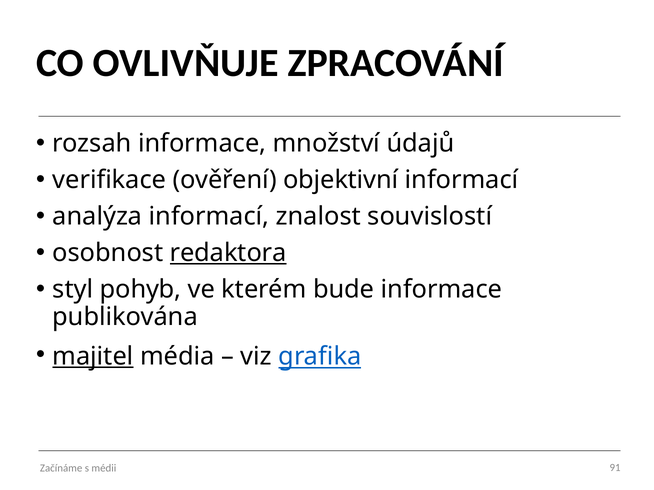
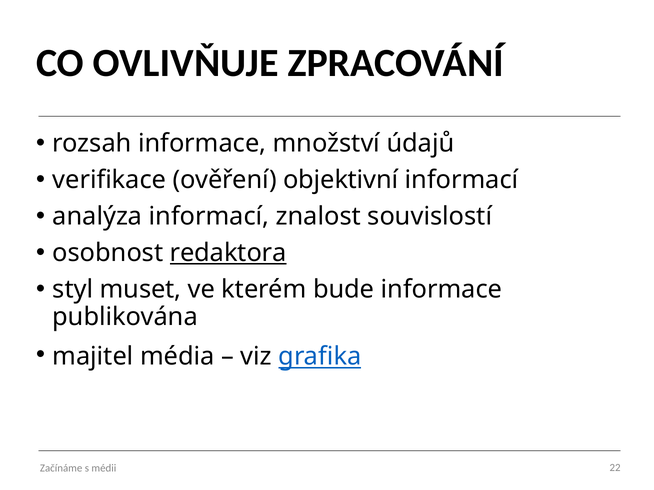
pohyb: pohyb -> muset
majitel underline: present -> none
91: 91 -> 22
